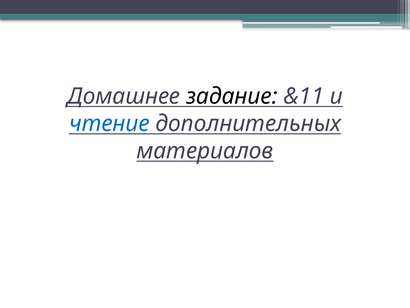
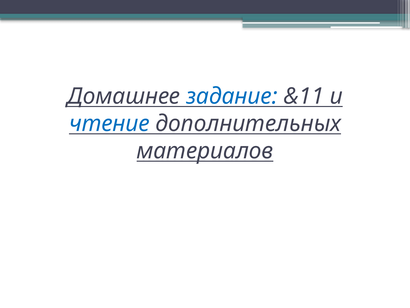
задание colour: black -> blue
